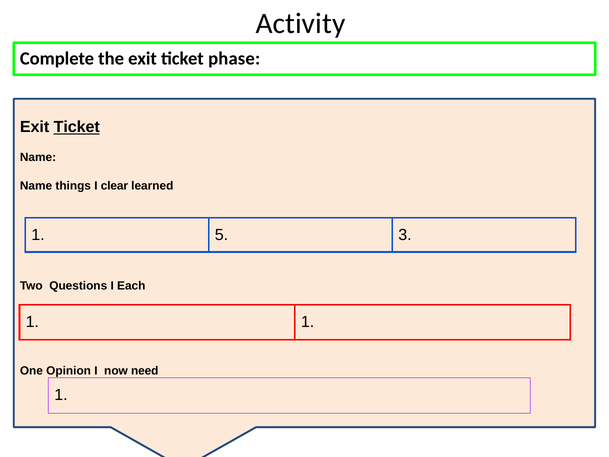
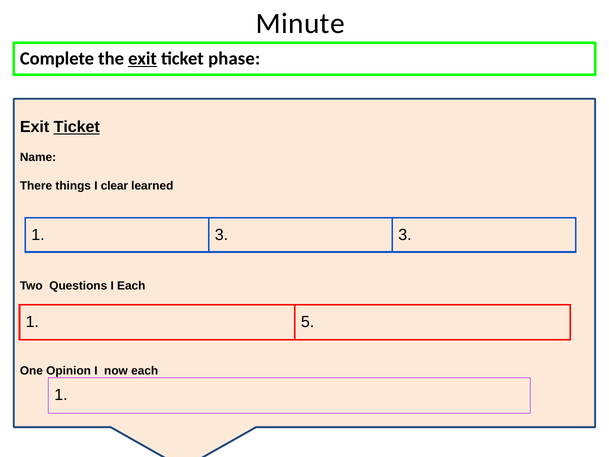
Activity: Activity -> Minute
exit at (142, 58) underline: none -> present
Name at (36, 186): Name -> There
1 5: 5 -> 3
1 at (308, 322): 1 -> 5
now need: need -> each
